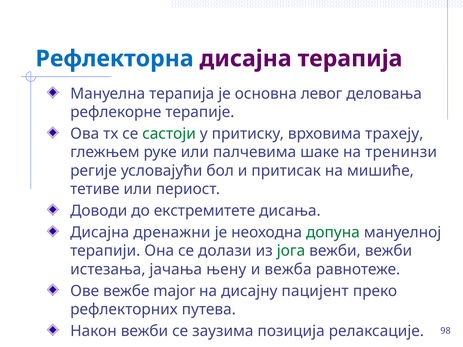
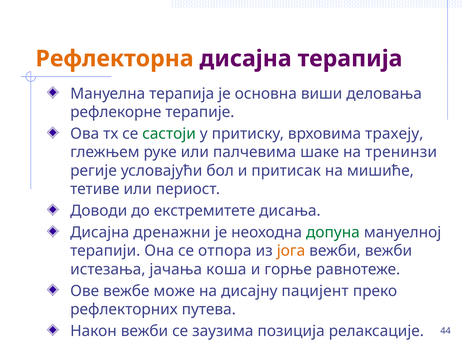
Рефлекторна colour: blue -> orange
левог: левог -> виши
долази: долази -> отпора
јога colour: green -> orange
њену: њену -> коша
вежба: вежба -> горње
major: major -> може
98: 98 -> 44
